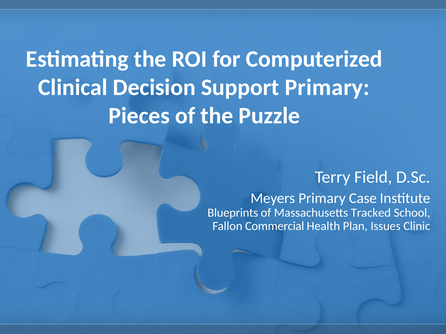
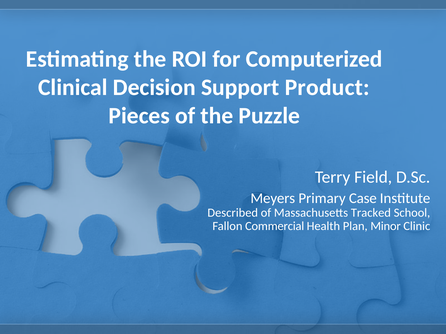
Support Primary: Primary -> Product
Blueprints: Blueprints -> Described
Issues: Issues -> Minor
